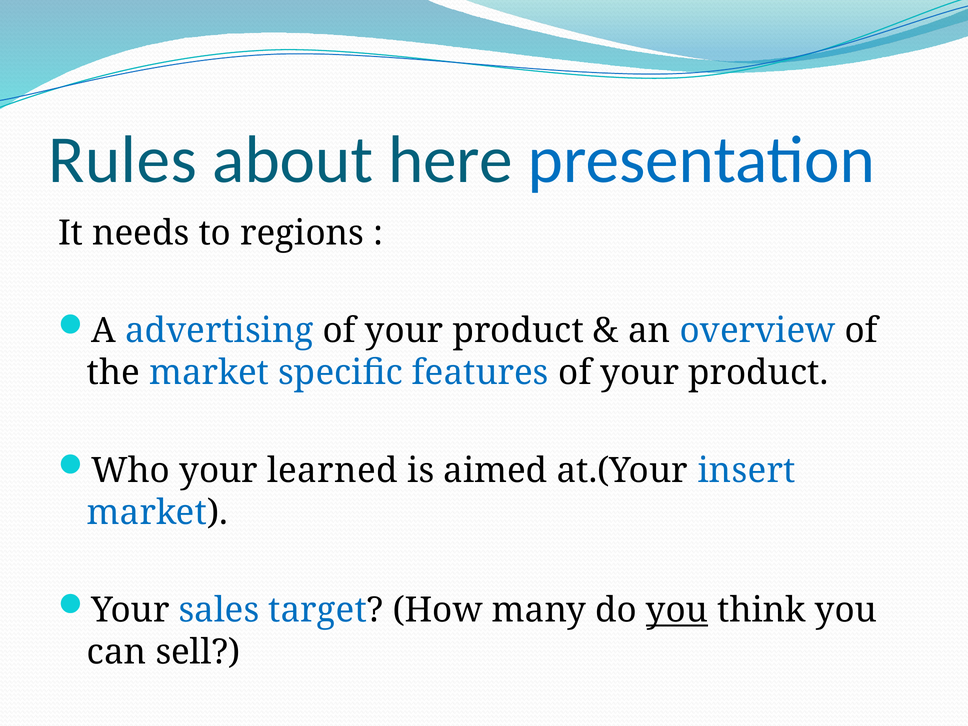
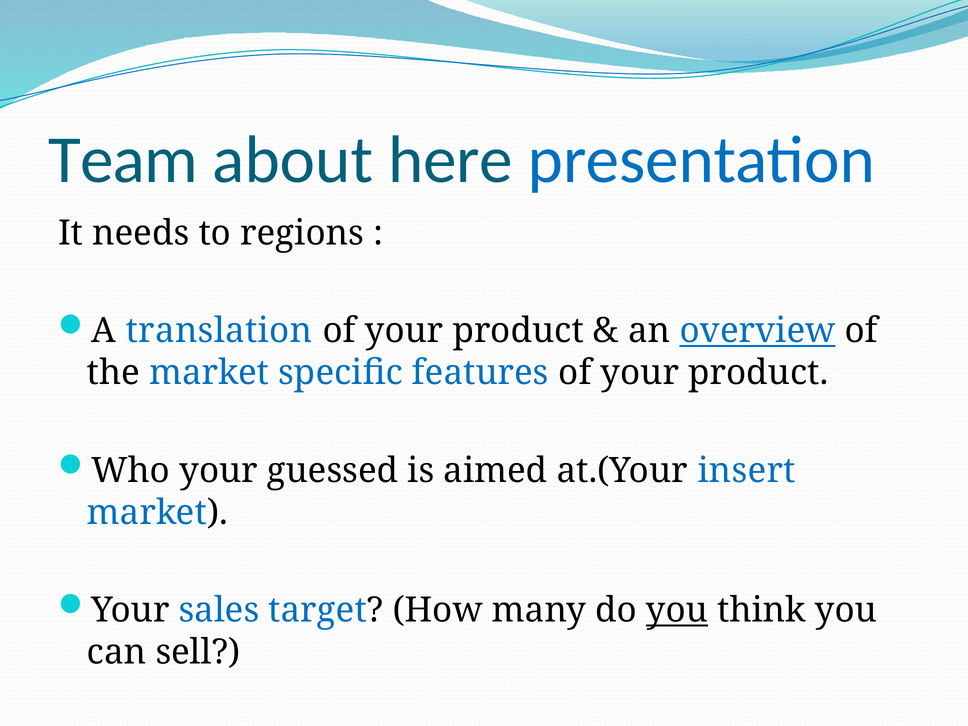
Rules: Rules -> Team
advertising: advertising -> translation
overview underline: none -> present
learned: learned -> guessed
